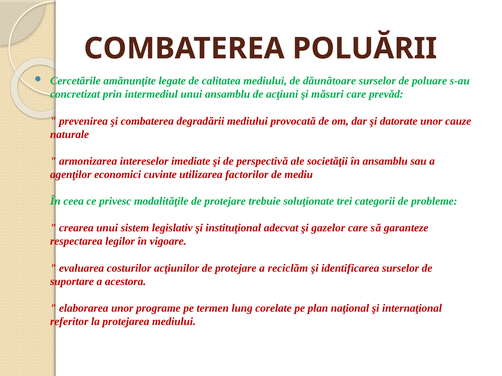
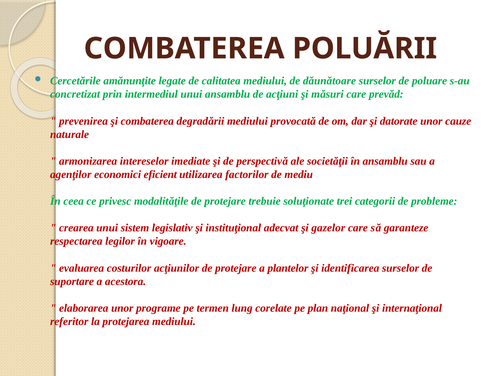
cuvinte: cuvinte -> eficient
reciclăm: reciclăm -> plantelor
